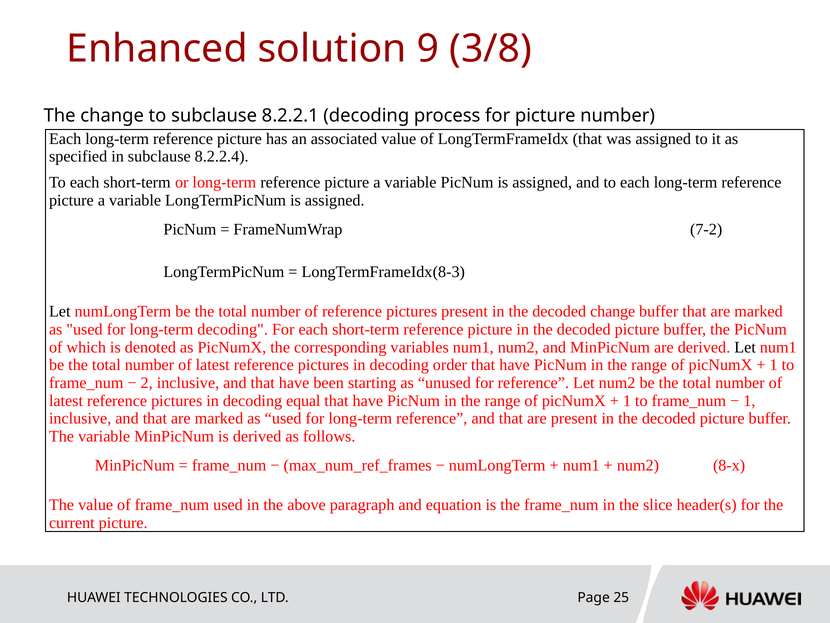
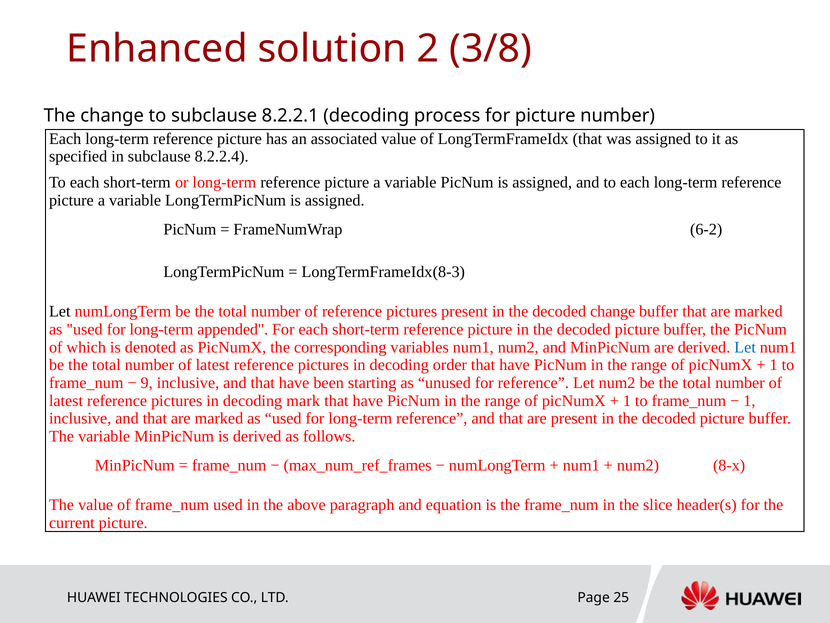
9: 9 -> 2
7‑2: 7‑2 -> 6‑2
long-term decoding: decoding -> appended
Let at (745, 347) colour: black -> blue
2: 2 -> 9
equal: equal -> mark
